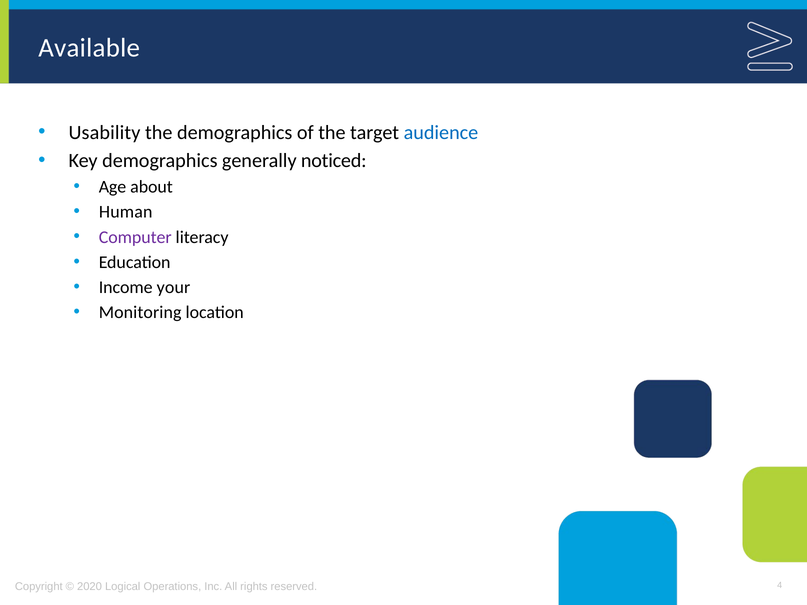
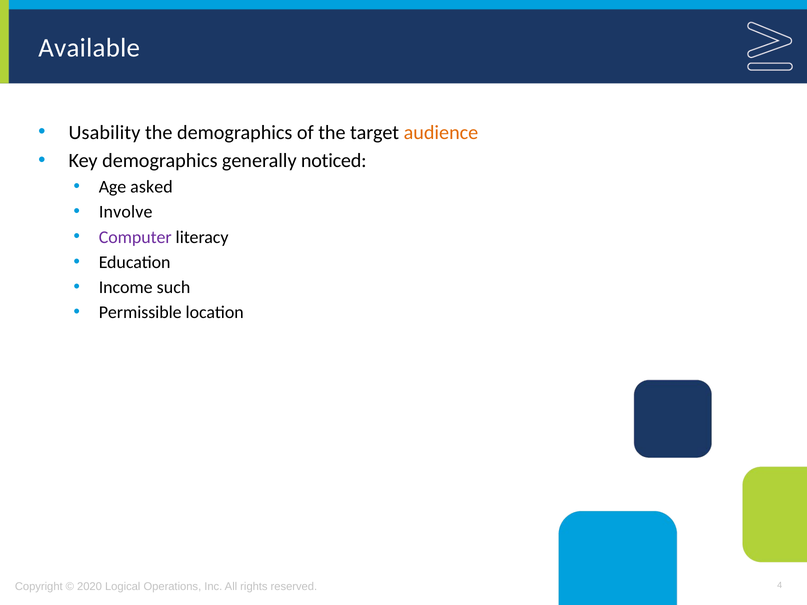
audience colour: blue -> orange
about: about -> asked
Human: Human -> Involve
your: your -> such
Monitoring: Monitoring -> Permissible
